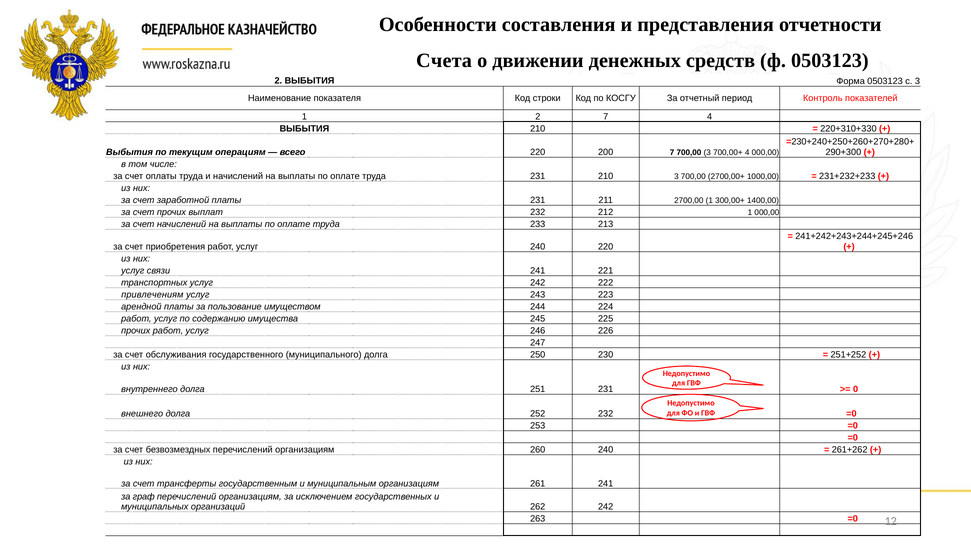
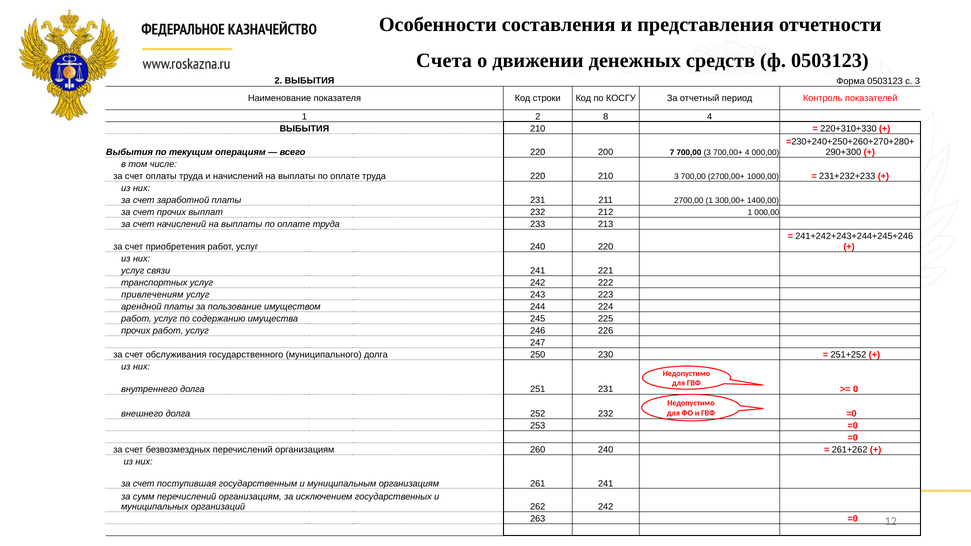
2 7: 7 -> 8
труда 231: 231 -> 220
трансферты: трансферты -> поступившая
граф: граф -> сумм
